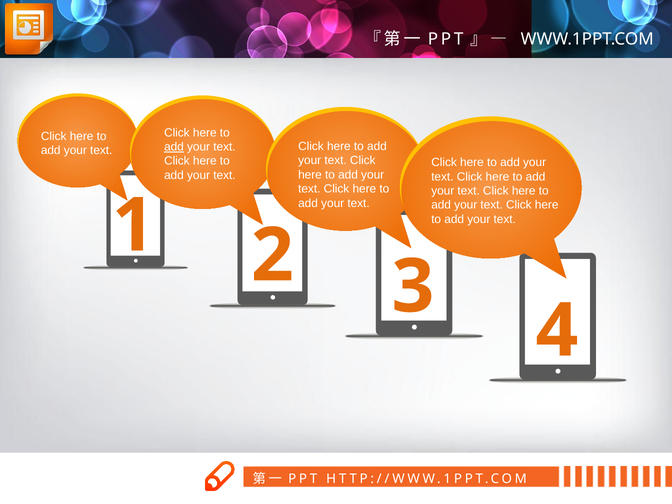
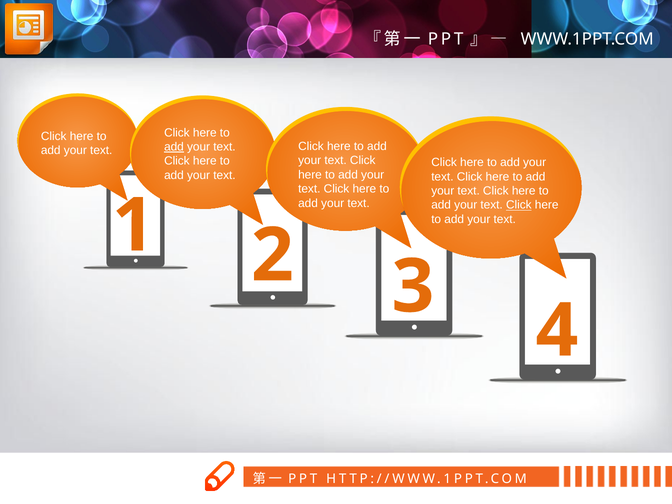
Click at (519, 205) underline: none -> present
